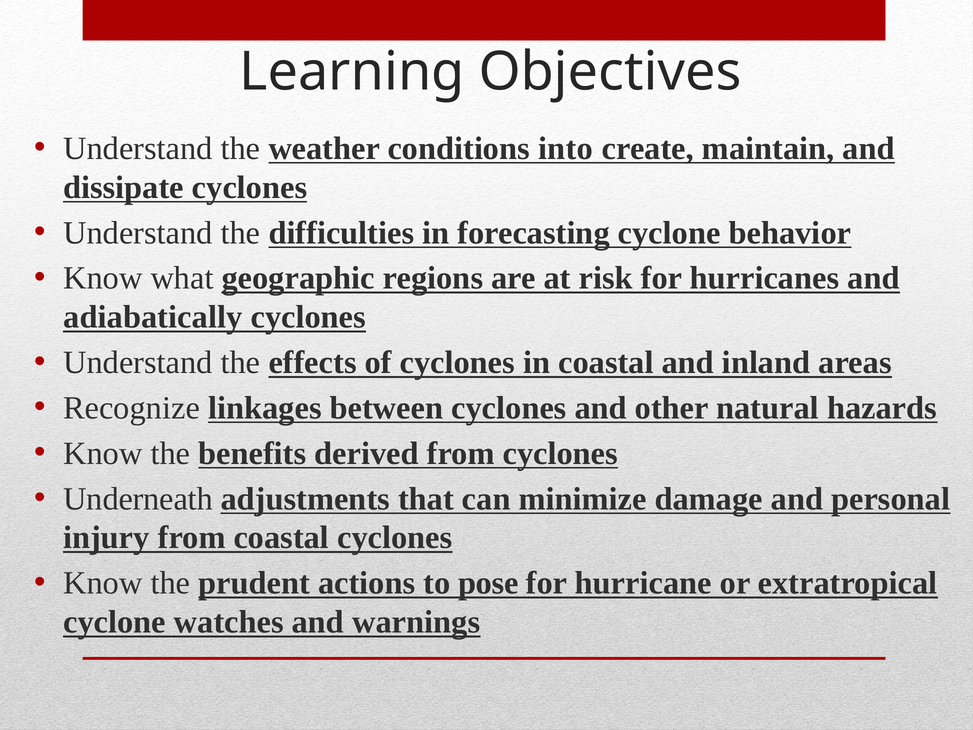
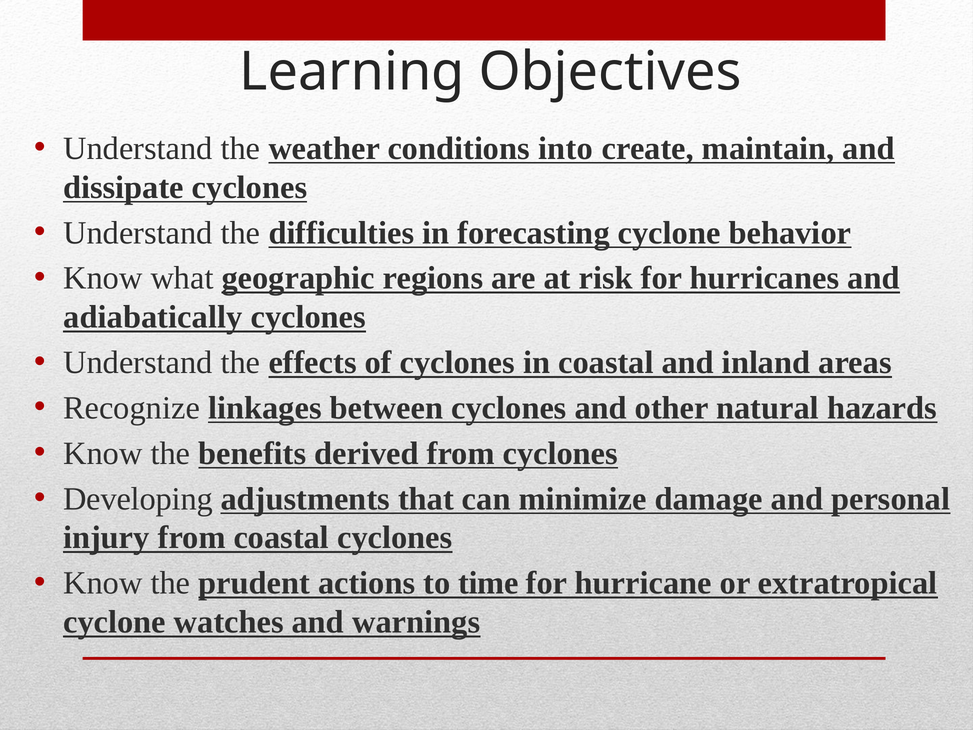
Underneath: Underneath -> Developing
pose: pose -> time
